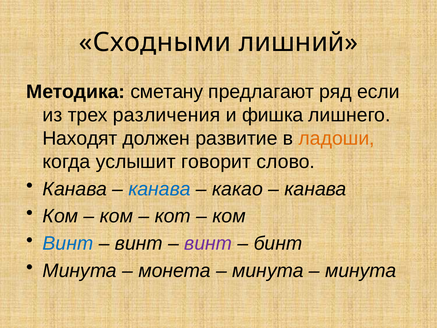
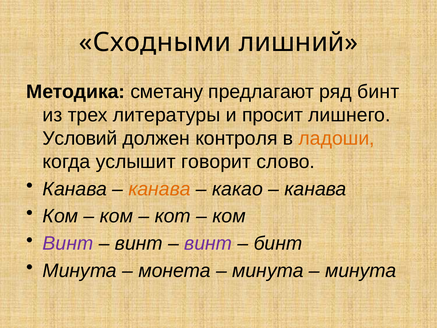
ряд если: если -> бинт
различения: различения -> литературы
фишка: фишка -> просит
Находят: Находят -> Условий
развитие: развитие -> контроля
канава at (160, 189) colour: blue -> orange
Винт at (68, 243) colour: blue -> purple
